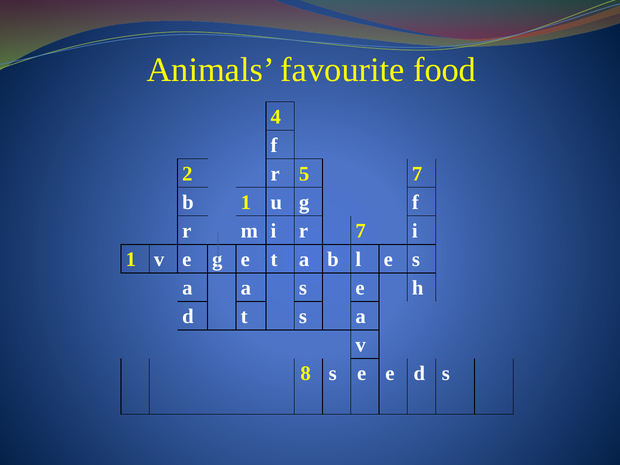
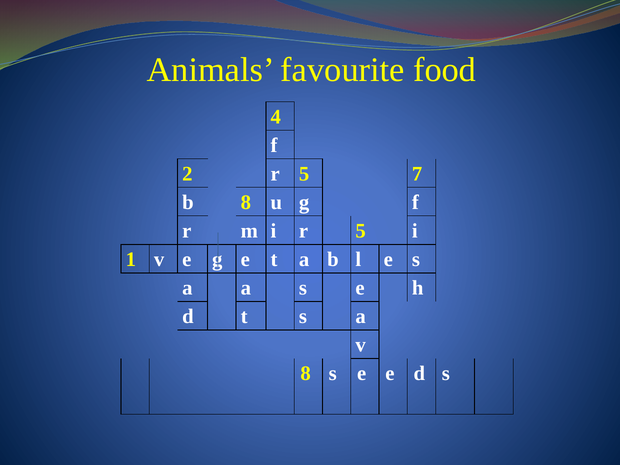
b 1: 1 -> 8
i r 7: 7 -> 5
